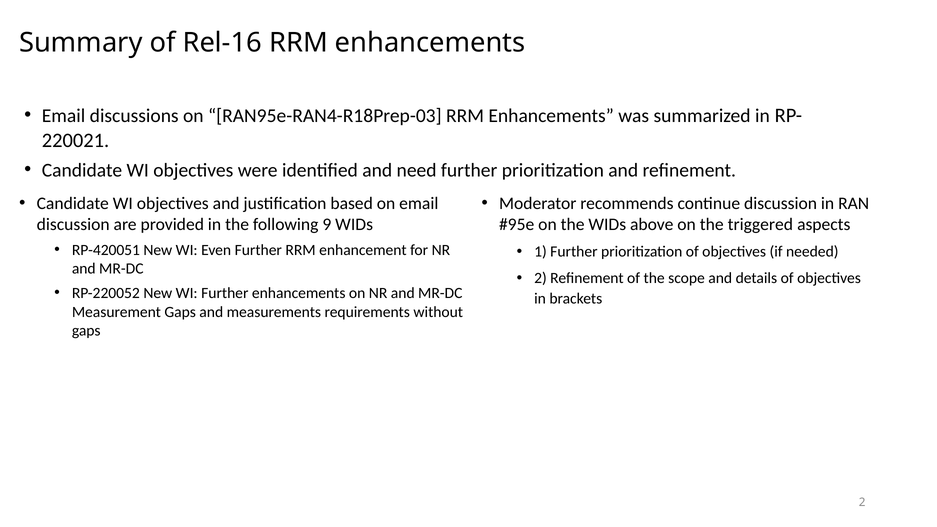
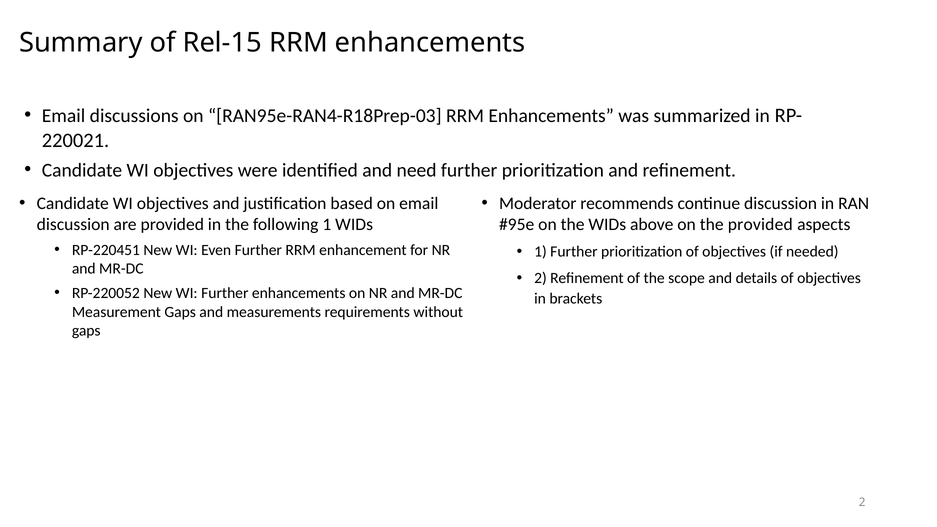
Rel-16: Rel-16 -> Rel-15
following 9: 9 -> 1
the triggered: triggered -> provided
RP-420051: RP-420051 -> RP-220451
